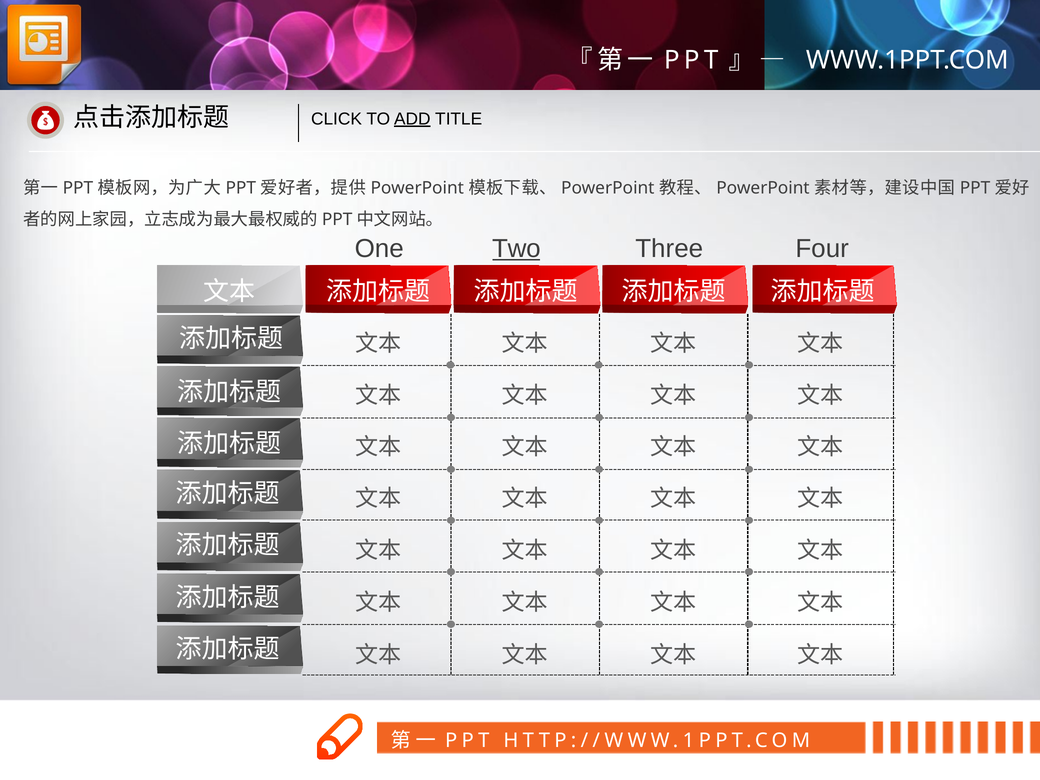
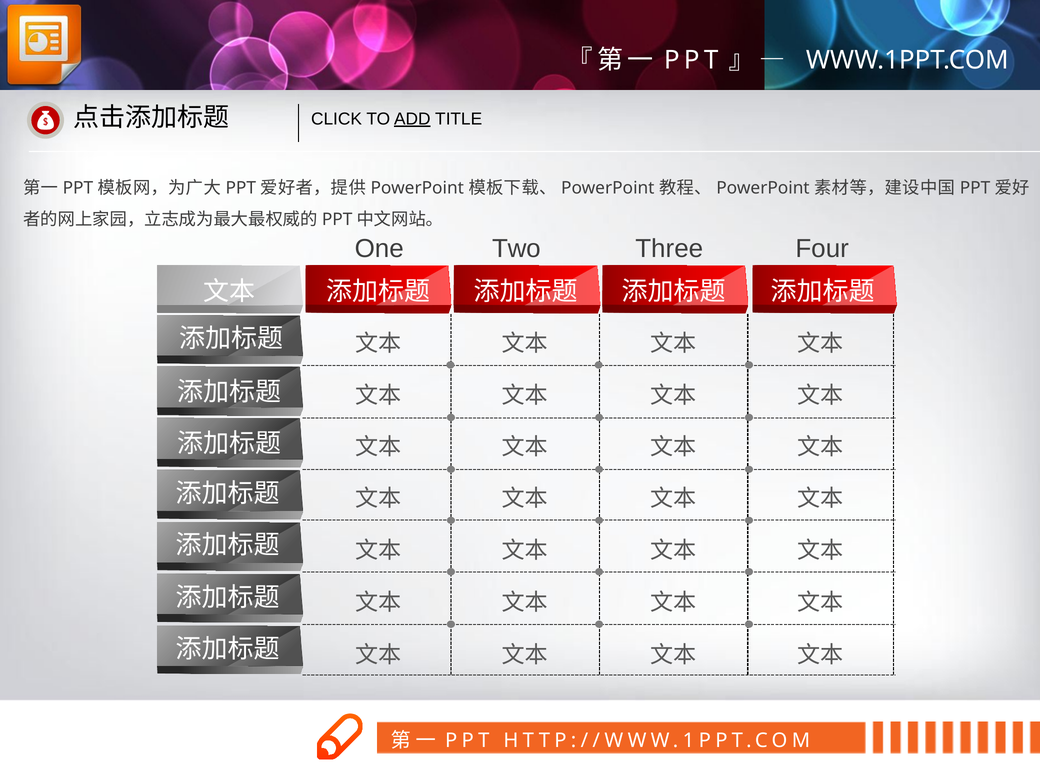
Two underline: present -> none
